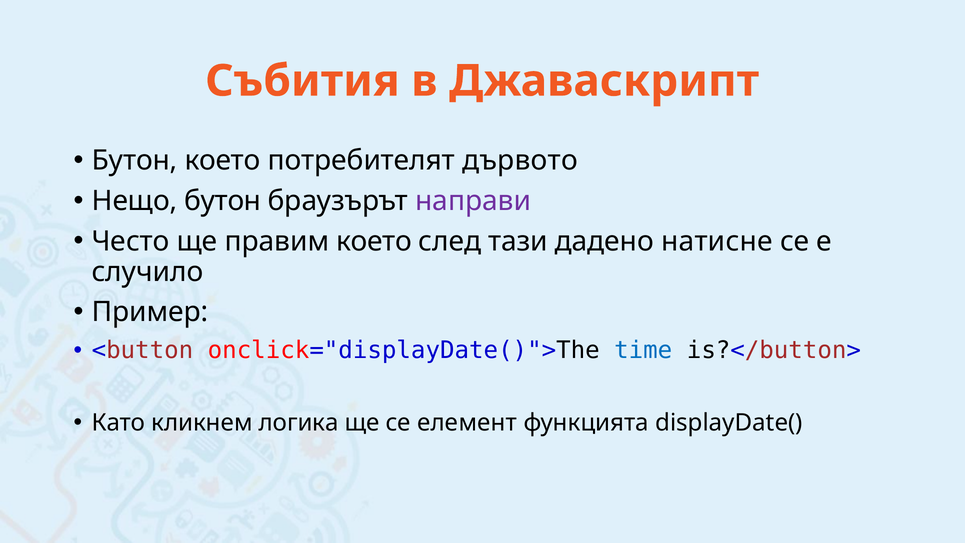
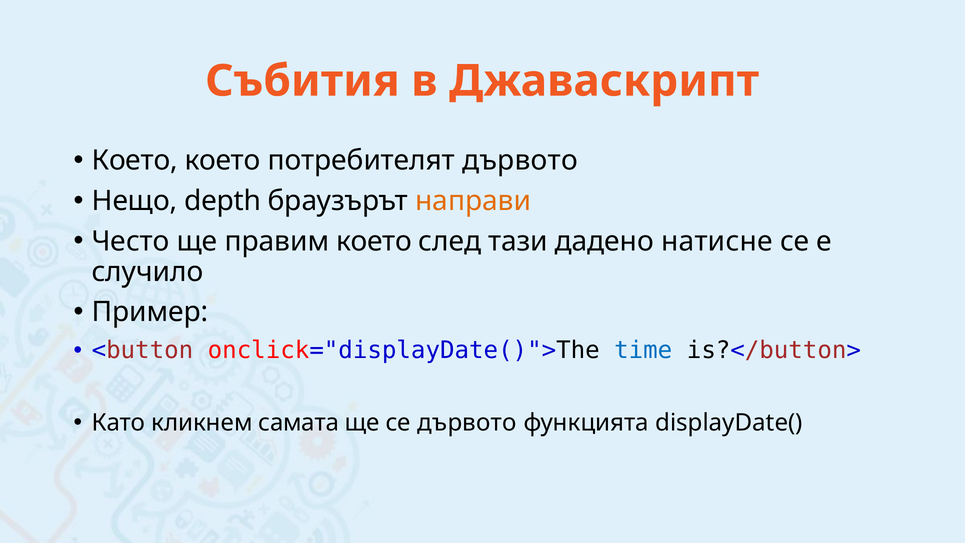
Бутон at (135, 160): Бутон -> Което
Нещо бутон: бутон -> depth
направи colour: purple -> orange
логика: логика -> самата
се елемент: елемент -> дървото
